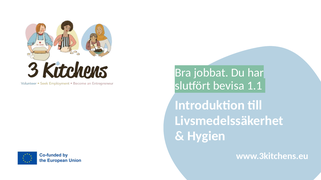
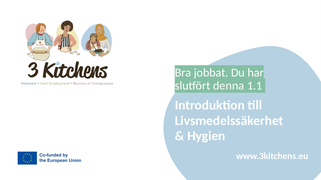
bevisa: bevisa -> denna
